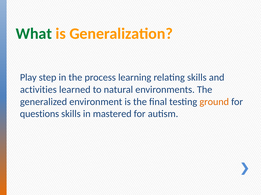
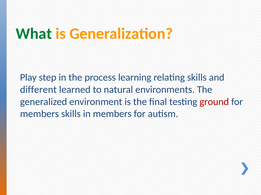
activities: activities -> different
ground colour: orange -> red
questions at (39, 114): questions -> members
in mastered: mastered -> members
